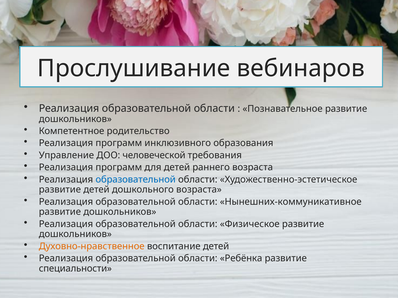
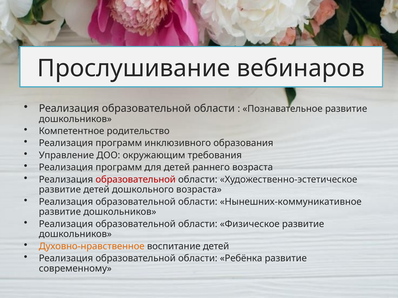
человеческой: человеческой -> окружающим
образовательной at (136, 180) colour: blue -> red
специальности: специальности -> современному
